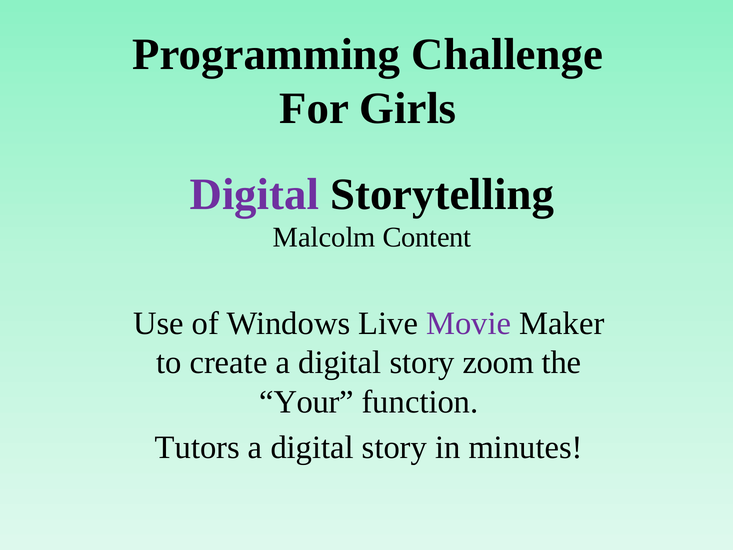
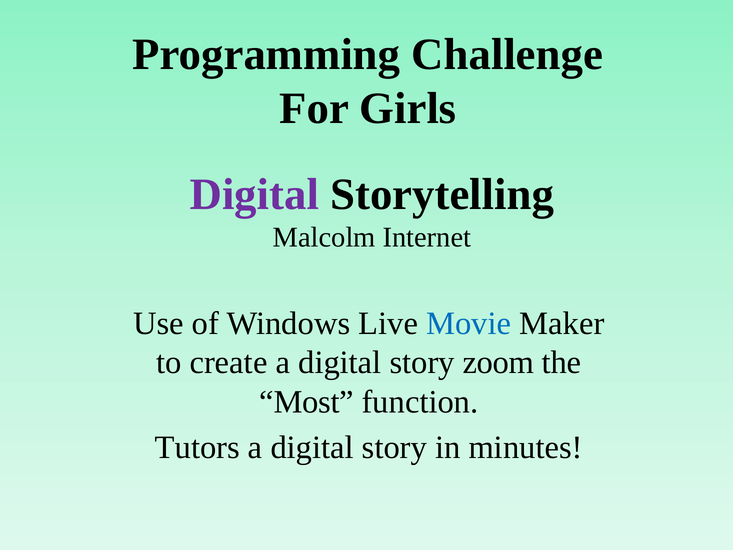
Content: Content -> Internet
Movie colour: purple -> blue
Your: Your -> Most
